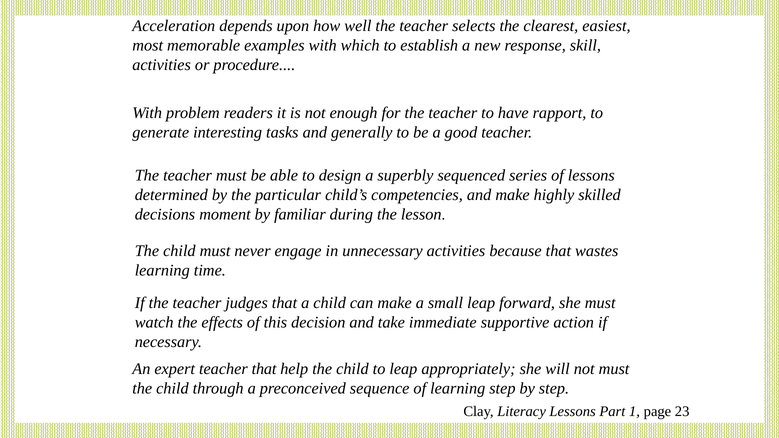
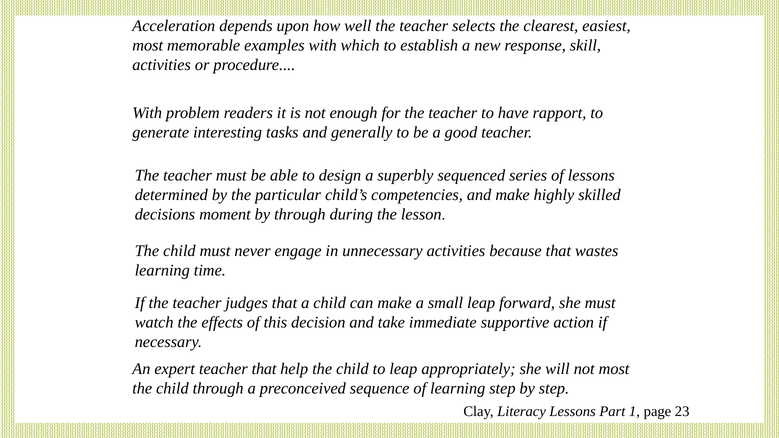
by familiar: familiar -> through
not must: must -> most
